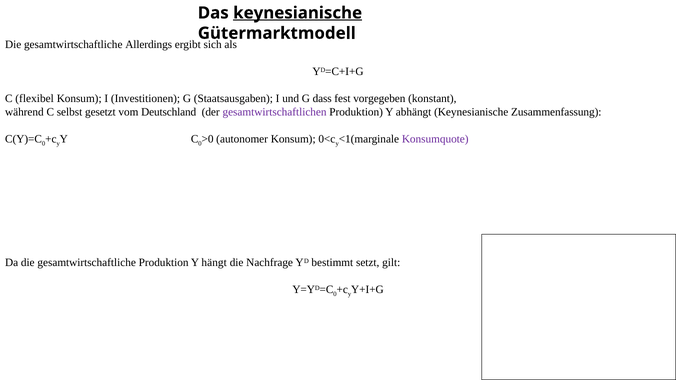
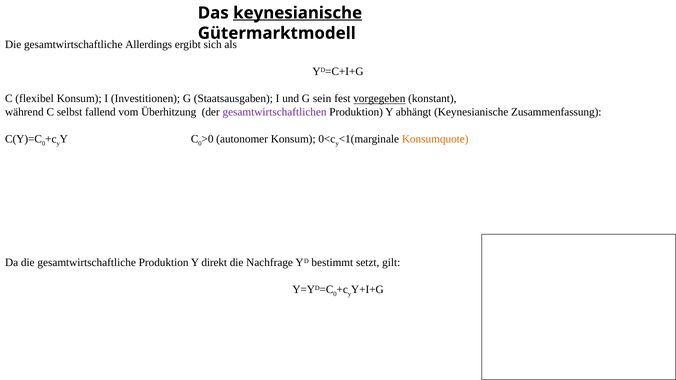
dass: dass -> sein
vorgegeben underline: none -> present
gesetzt: gesetzt -> fallend
Deutschland: Deutschland -> Überhitzung
Konsumquote colour: purple -> orange
hängt: hängt -> direkt
